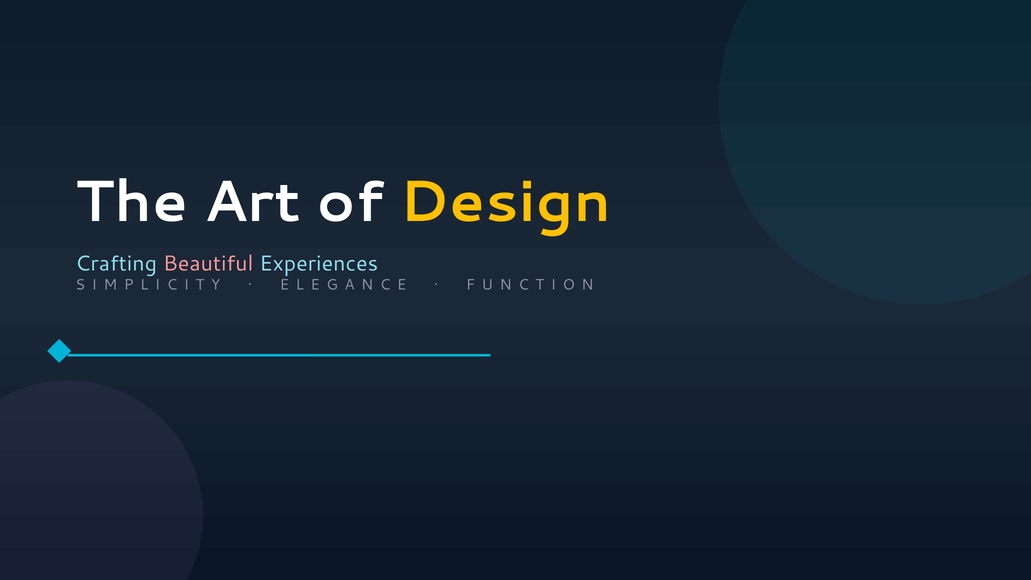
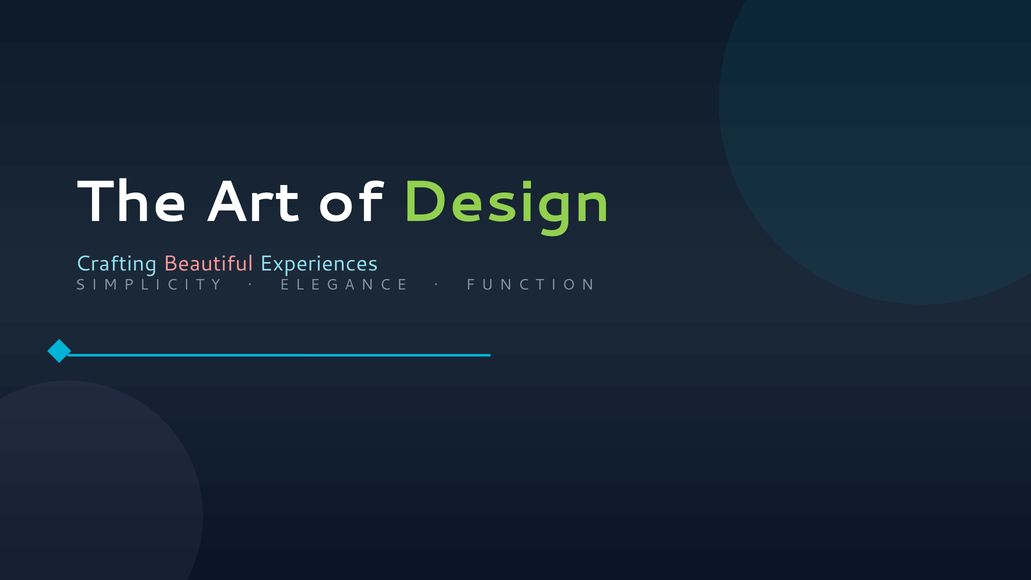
Design colour: yellow -> light green
